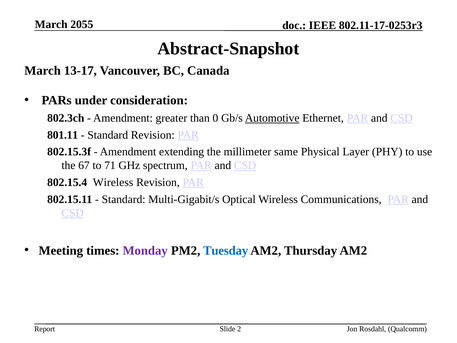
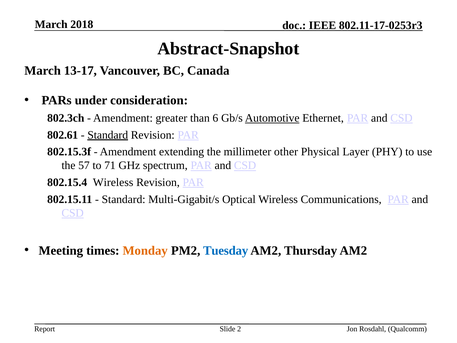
2055: 2055 -> 2018
0: 0 -> 6
801.11: 801.11 -> 802.61
Standard at (108, 135) underline: none -> present
same: same -> other
67: 67 -> 57
Monday colour: purple -> orange
